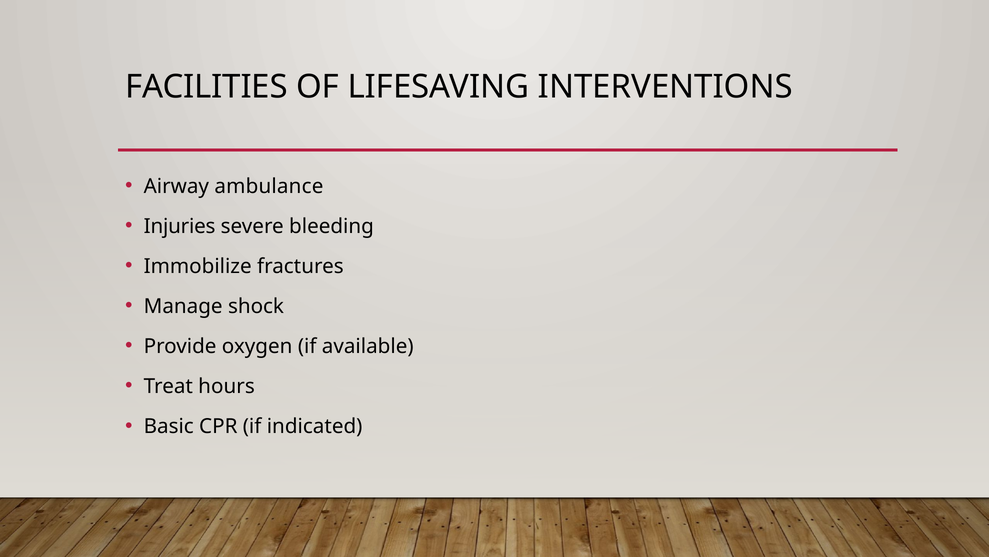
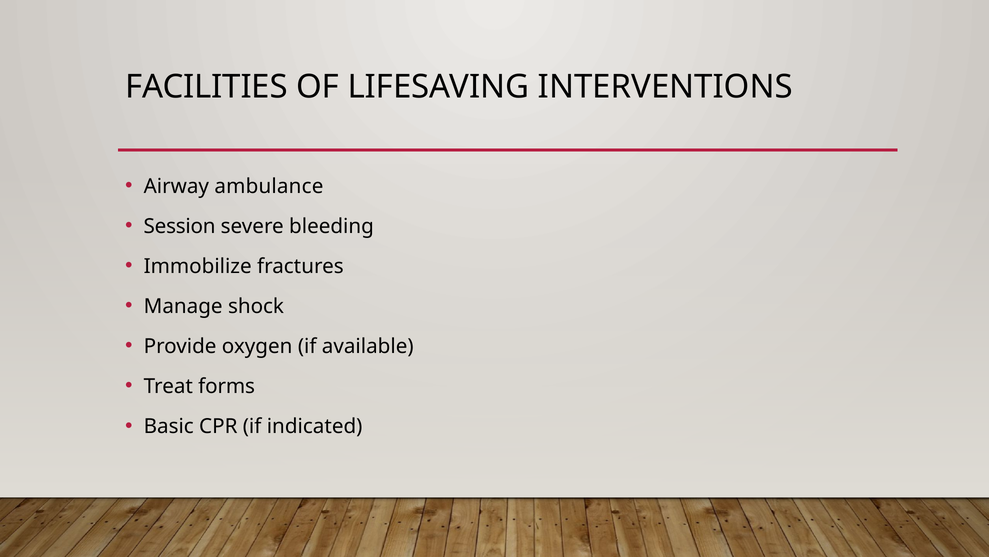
Injuries: Injuries -> Session
hours: hours -> forms
